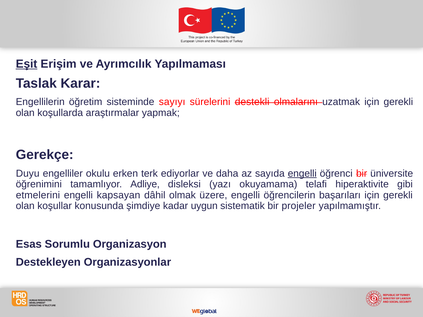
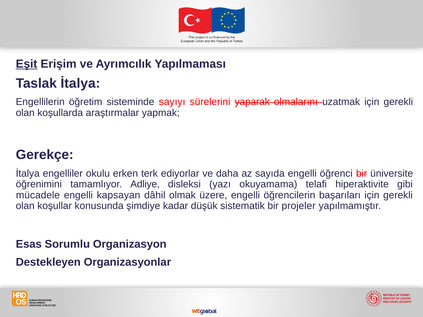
Taslak Karar: Karar -> İtalya
destekli: destekli -> yaparak
Duyu at (28, 174): Duyu -> İtalya
engelli at (302, 174) underline: present -> none
etmelerini: etmelerini -> mücadele
uygun: uygun -> düşük
